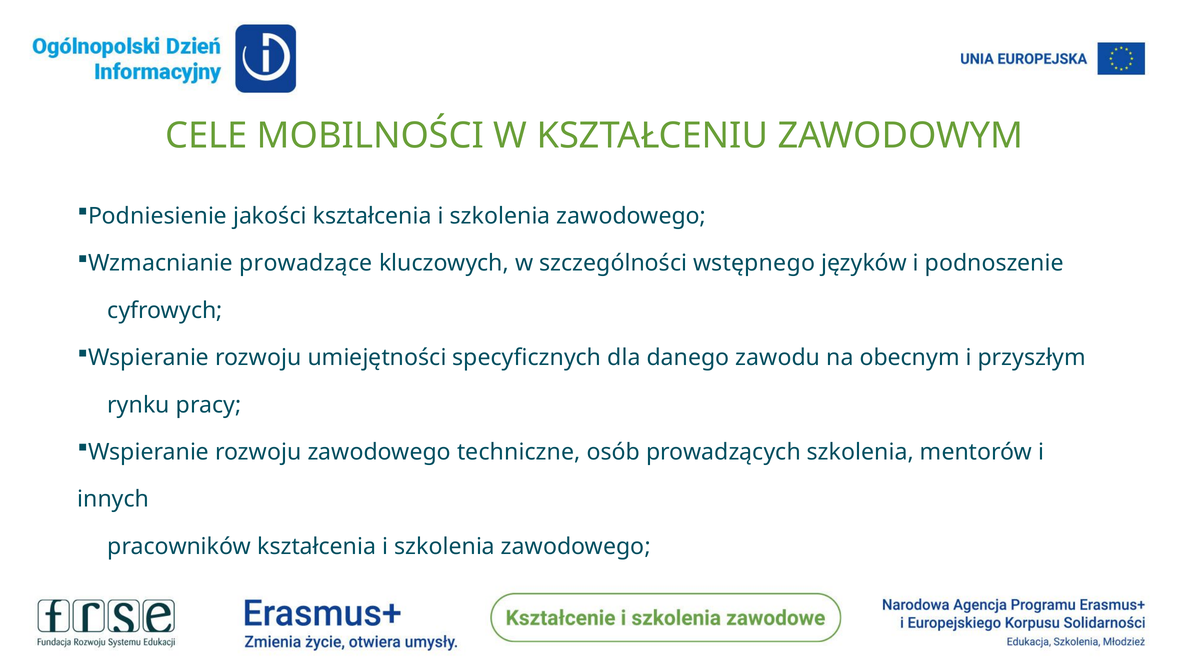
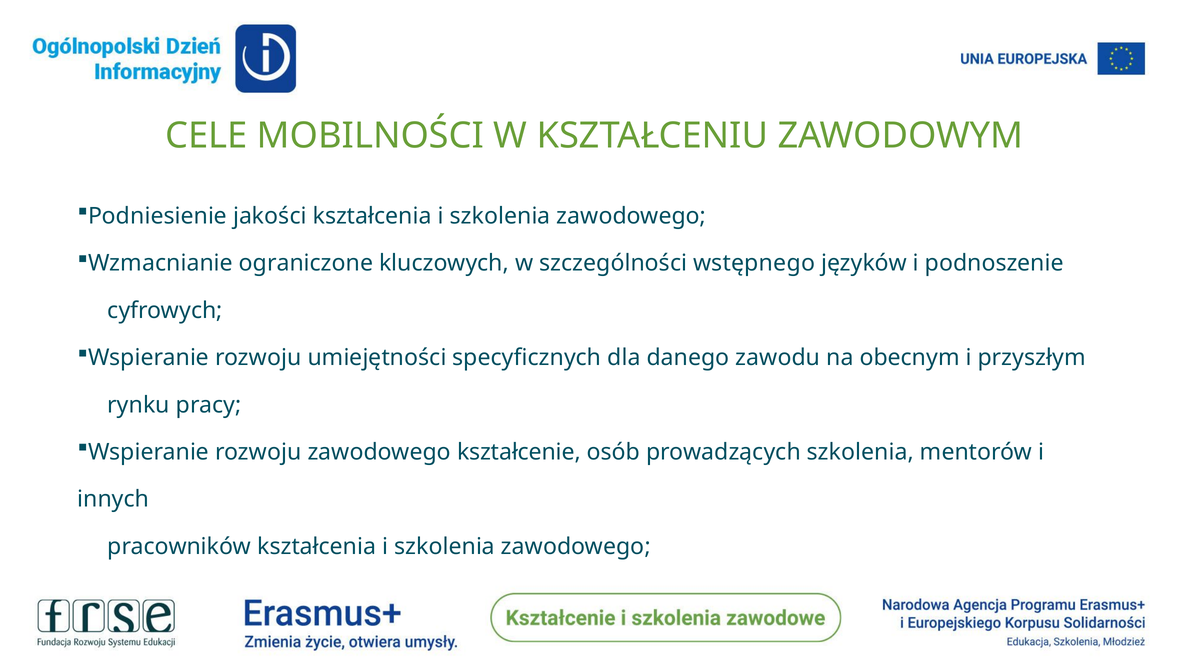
prowadzące: prowadzące -> ograniczone
techniczne: techniczne -> kształcenie
